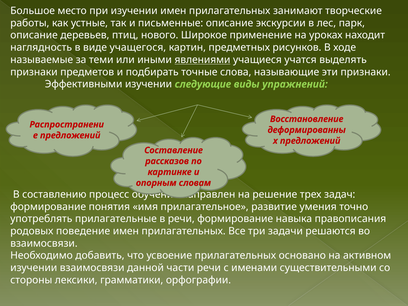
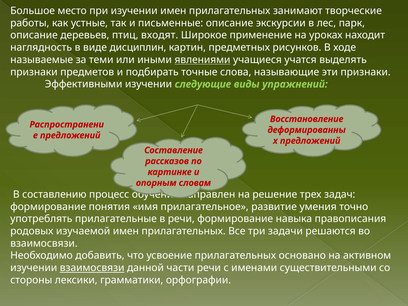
нового: нового -> входят
учащегося: учащегося -> дисциплин
поведение: поведение -> изучаемой
взаимосвязи at (92, 268) underline: none -> present
